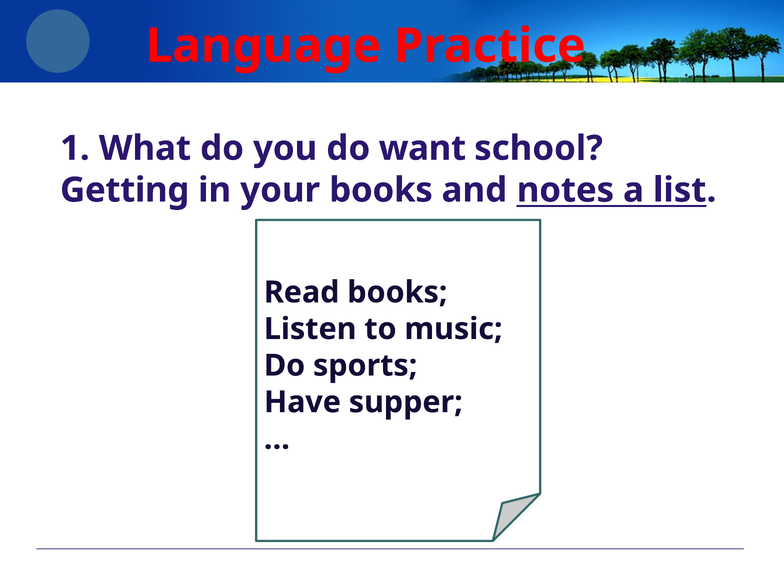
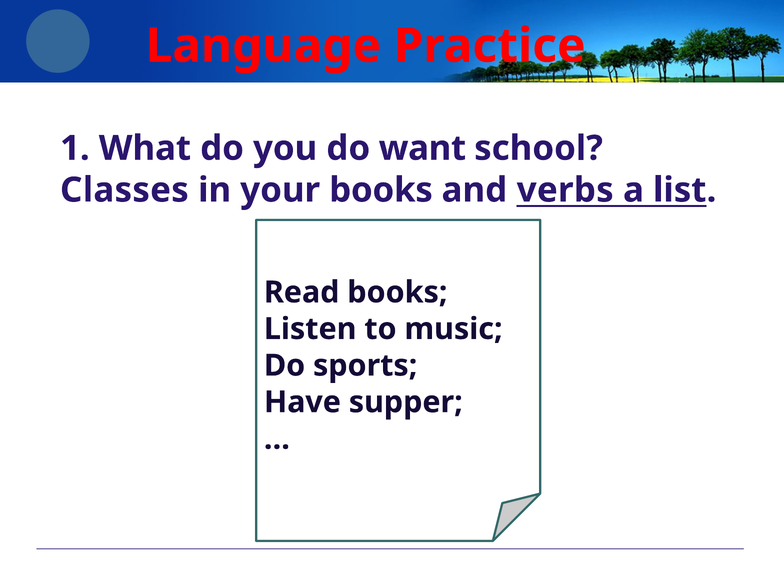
Getting: Getting -> Classes
notes: notes -> verbs
